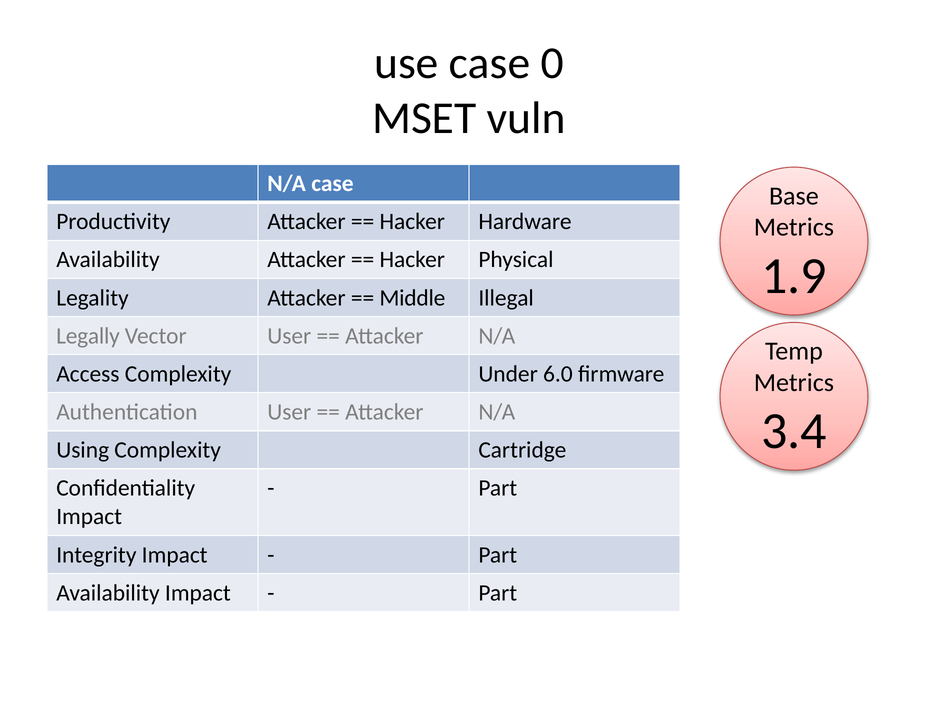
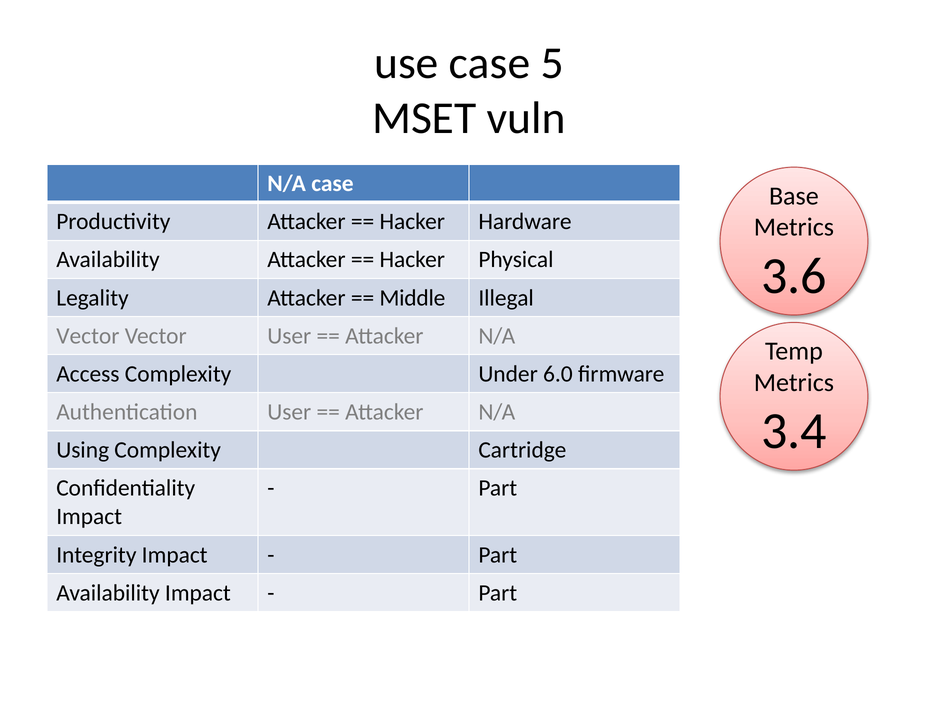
0: 0 -> 5
1.9: 1.9 -> 3.6
Legally at (88, 336): Legally -> Vector
